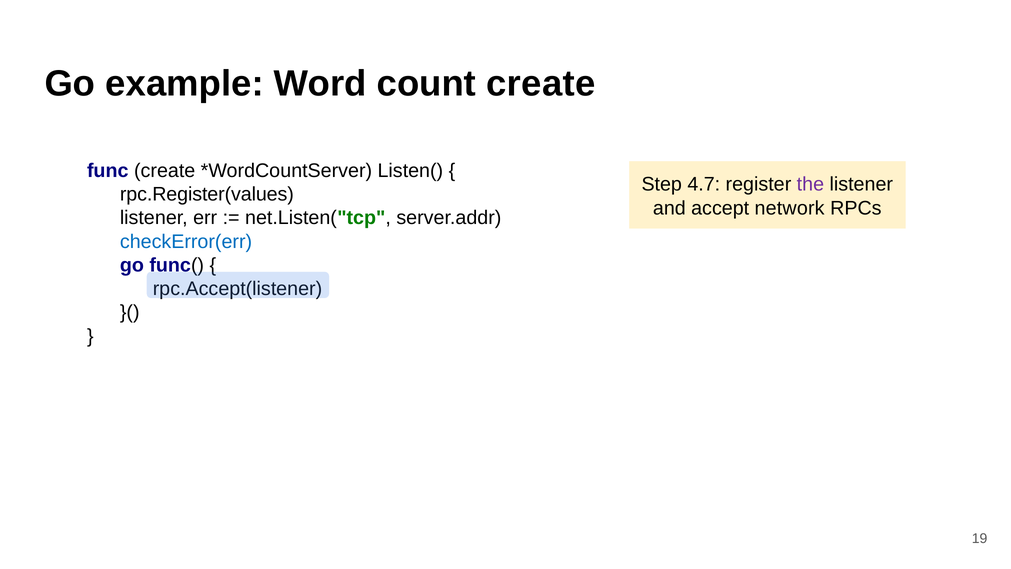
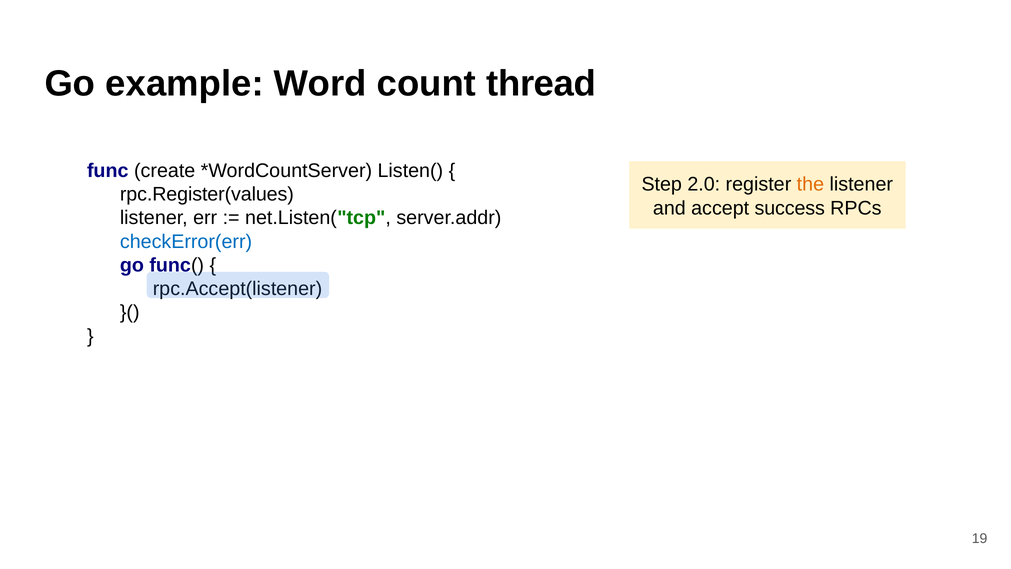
count create: create -> thread
4.7: 4.7 -> 2.0
the colour: purple -> orange
network: network -> success
